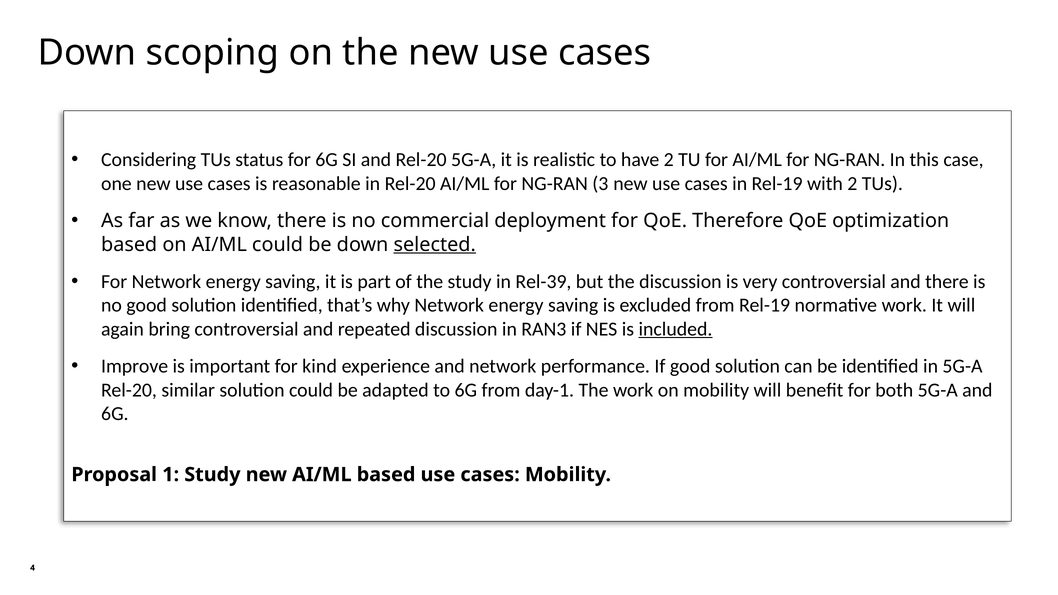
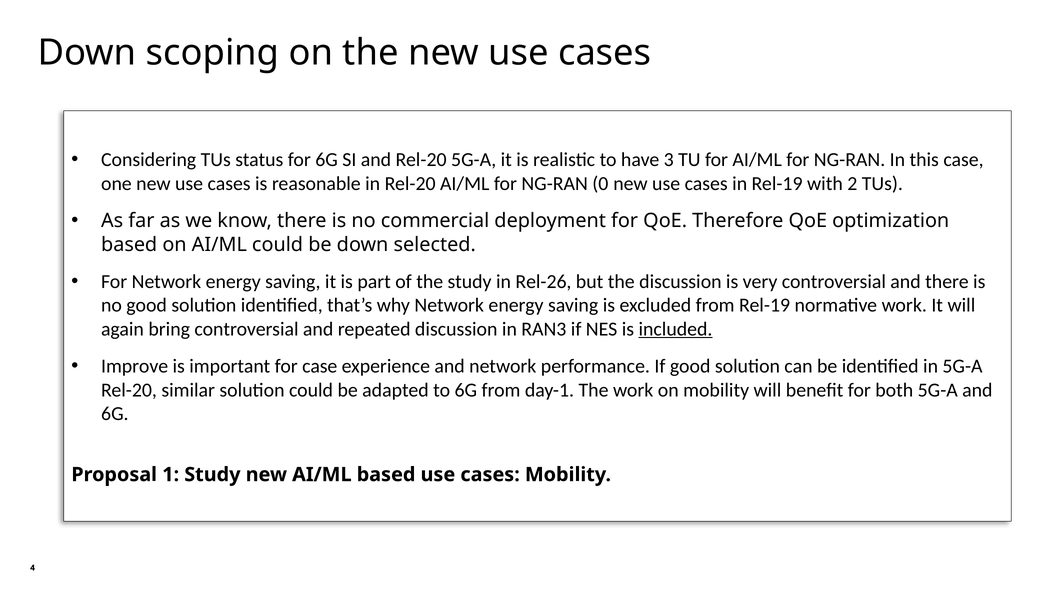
have 2: 2 -> 3
3: 3 -> 0
selected underline: present -> none
Rel-39: Rel-39 -> Rel-26
for kind: kind -> case
